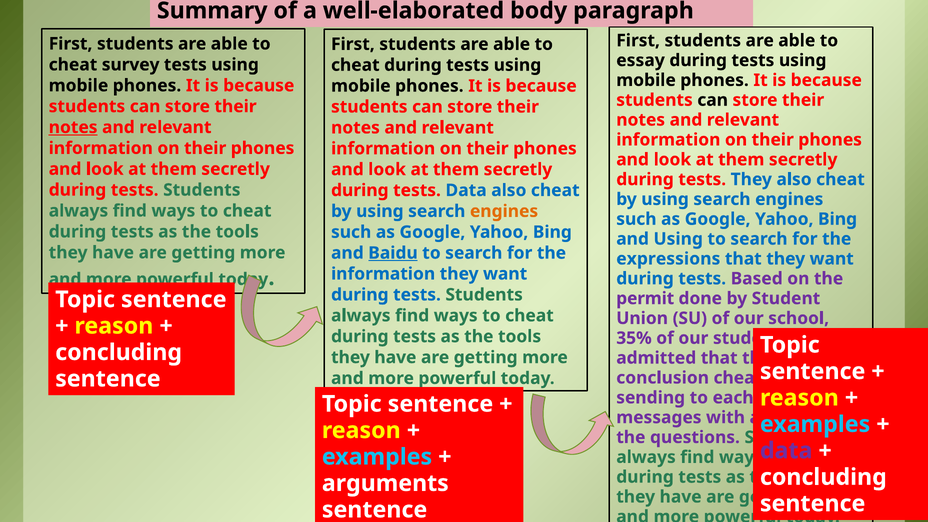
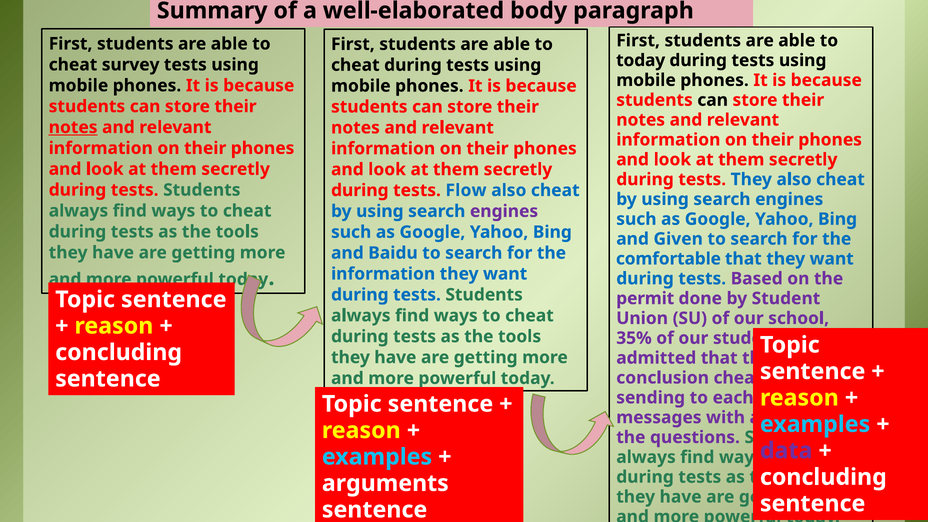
essay at (641, 60): essay -> today
tests Data: Data -> Flow
engines at (504, 211) colour: orange -> purple
and Using: Using -> Given
Baidu underline: present -> none
expressions: expressions -> comfortable
